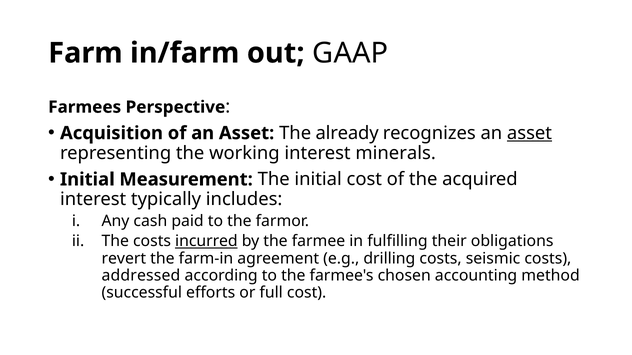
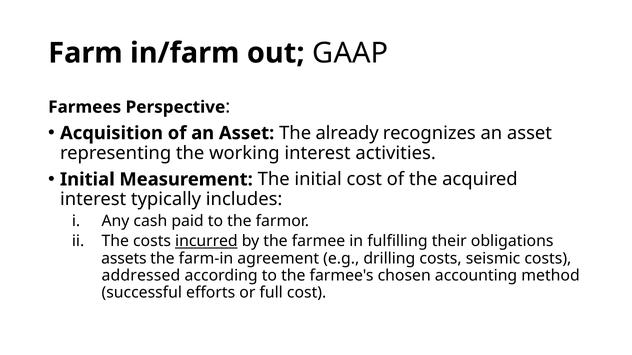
asset at (529, 133) underline: present -> none
minerals: minerals -> activities
revert: revert -> assets
